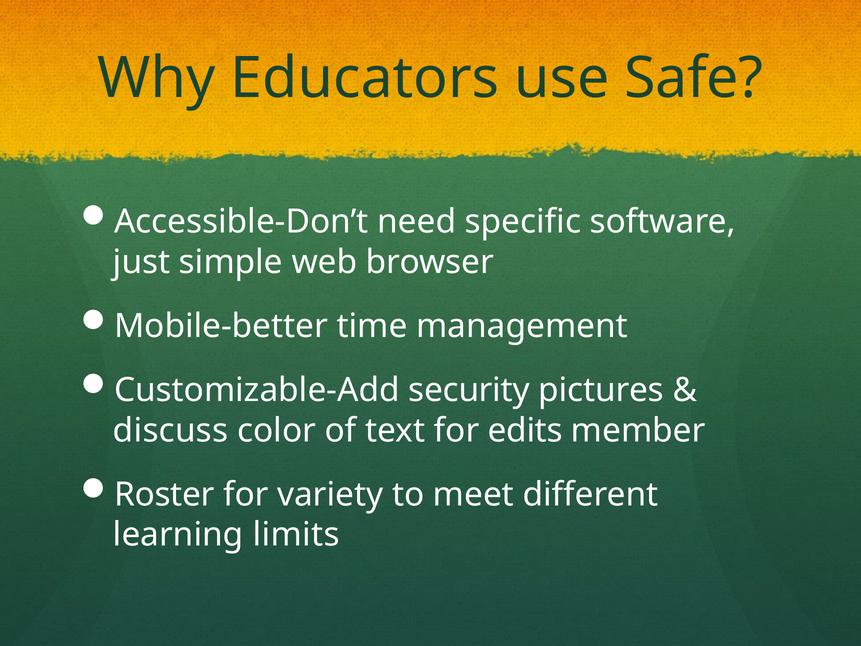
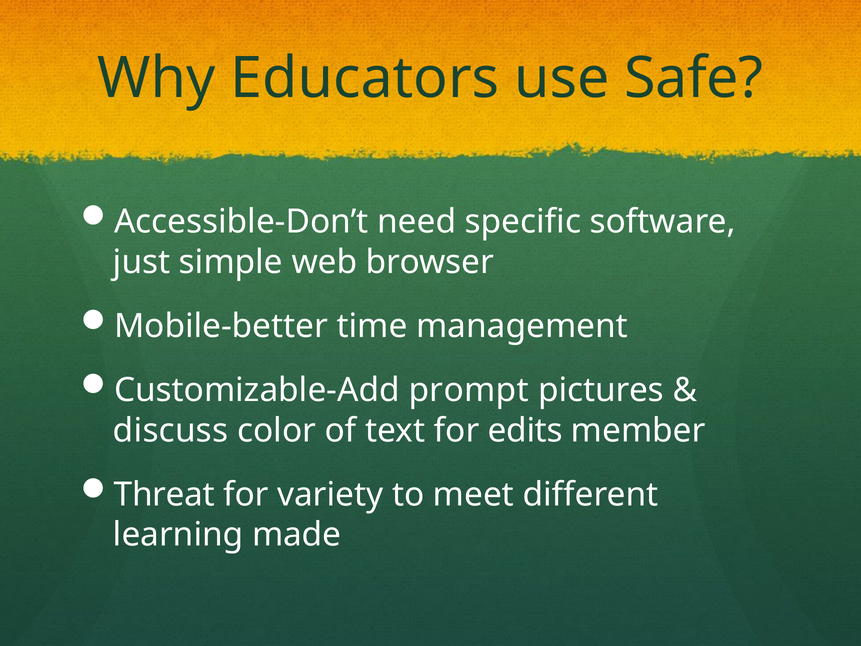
security: security -> prompt
Roster: Roster -> Threat
limits: limits -> made
